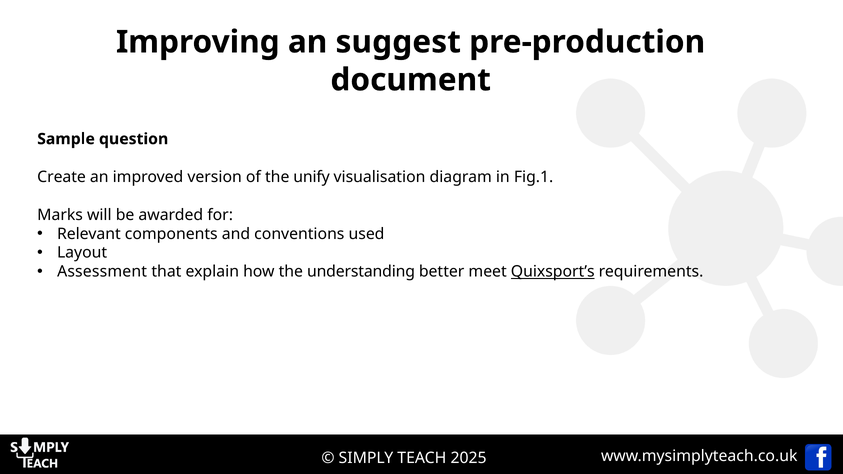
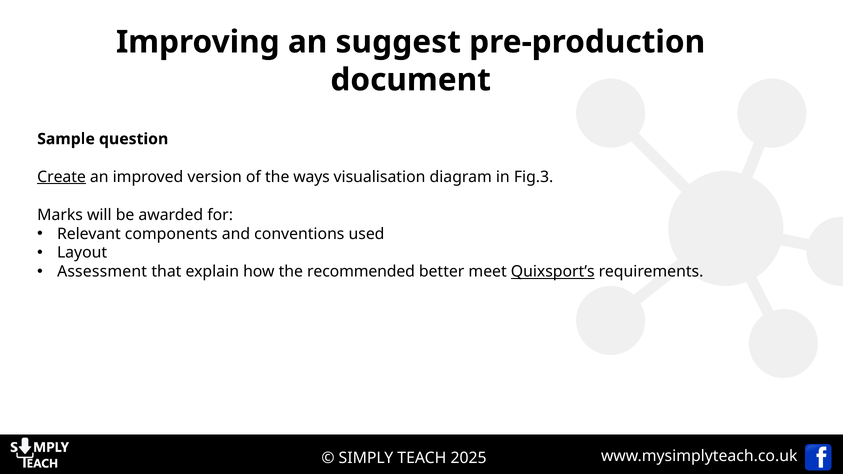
Create underline: none -> present
unify: unify -> ways
Fig.1: Fig.1 -> Fig.3
understanding: understanding -> recommended
